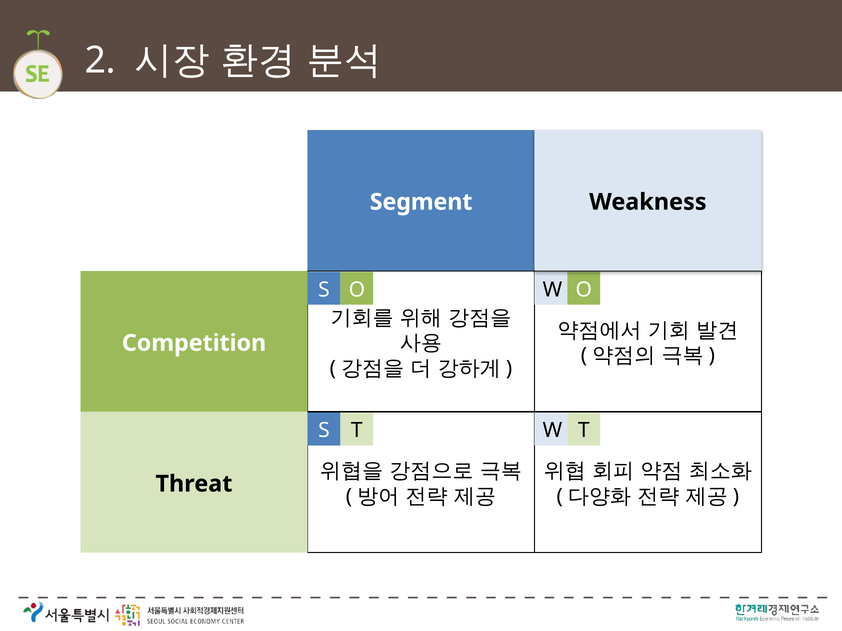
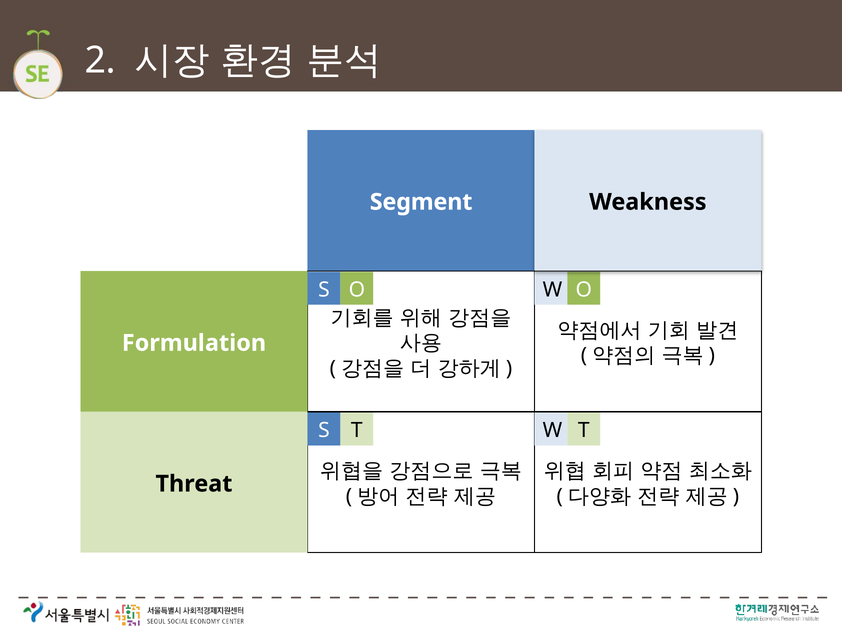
Competition: Competition -> Formulation
